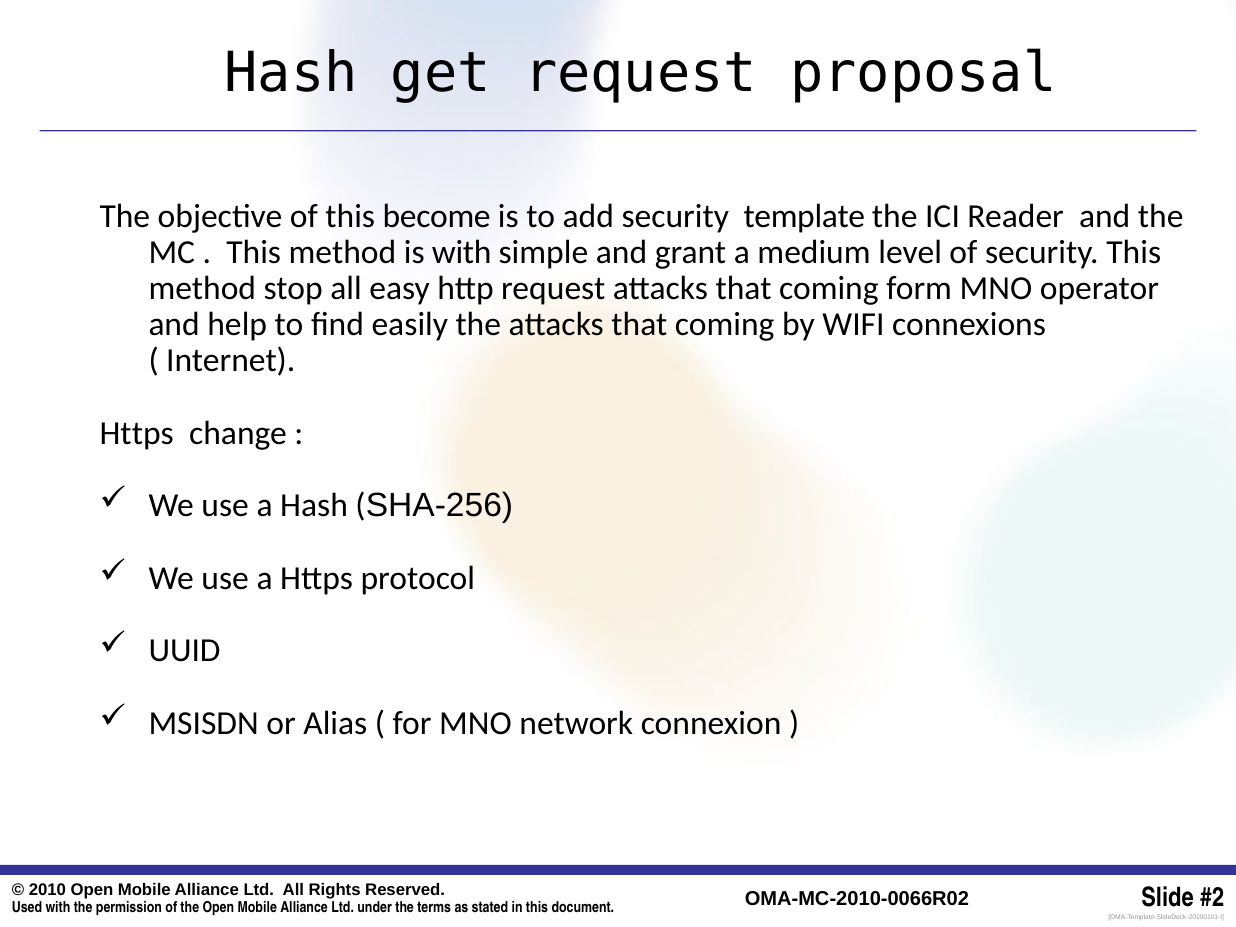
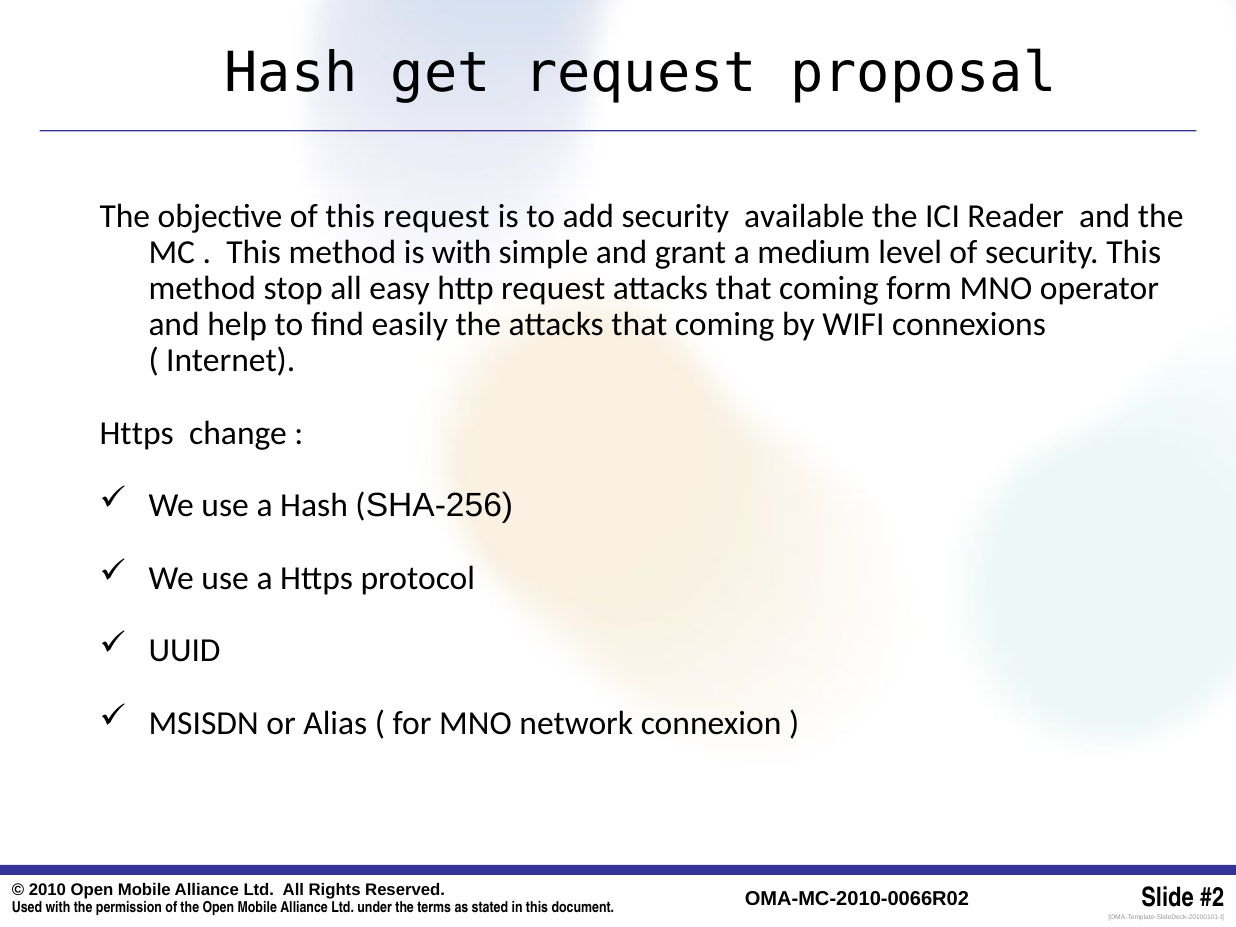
this become: become -> request
template: template -> available
